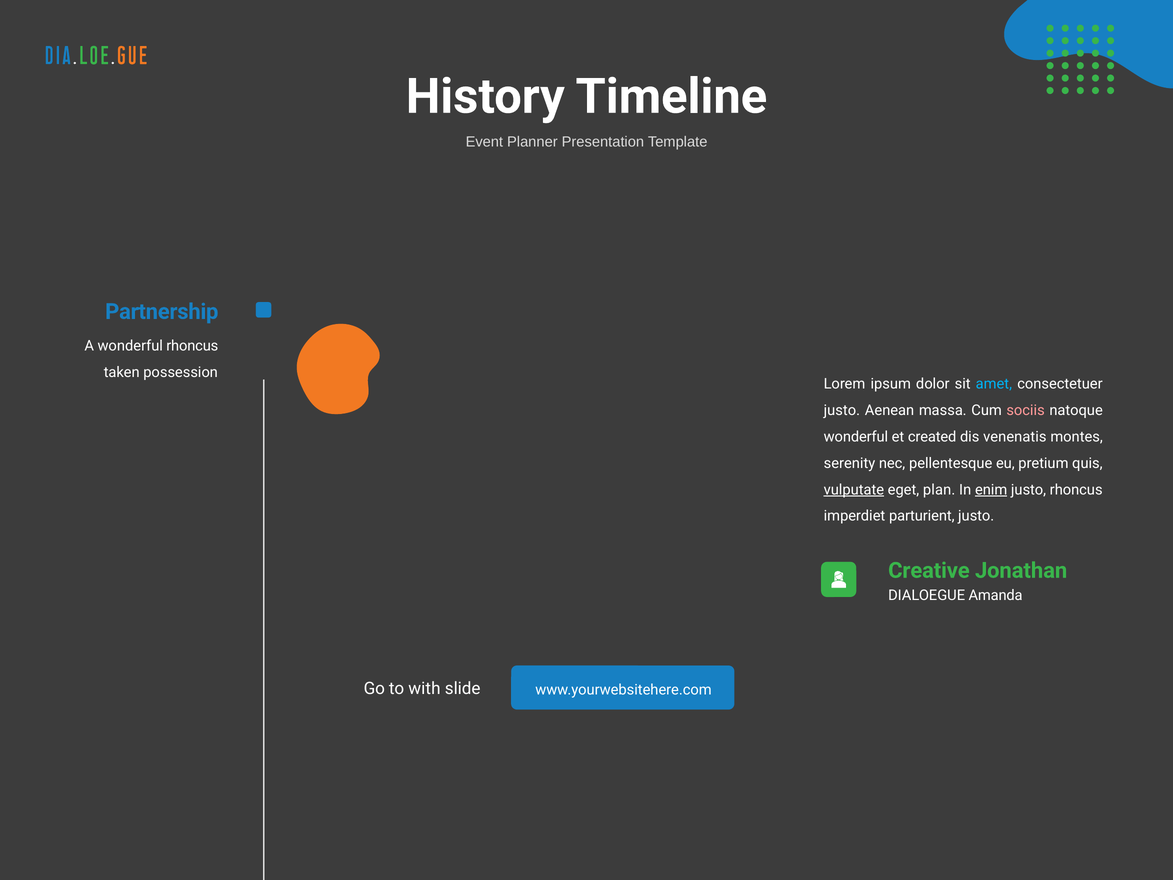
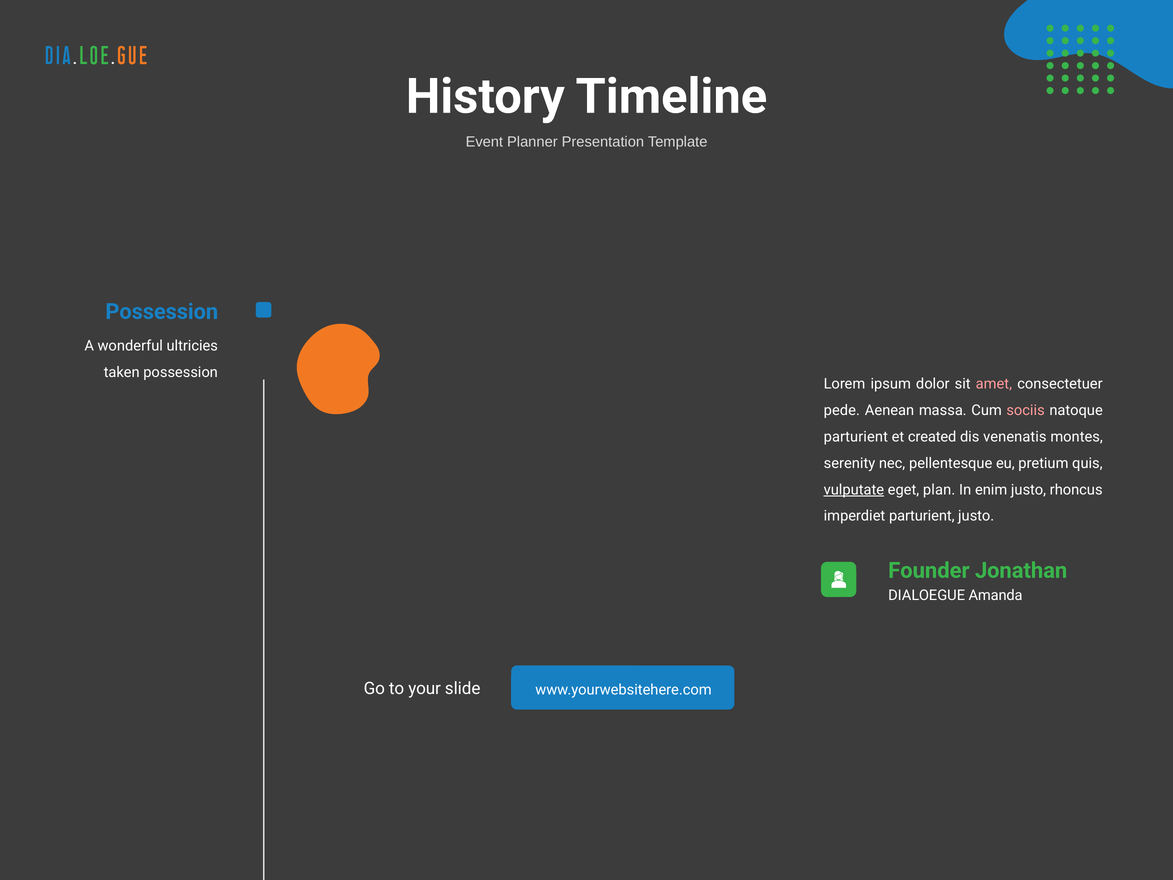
Partnership at (162, 312): Partnership -> Possession
wonderful rhoncus: rhoncus -> ultricies
amet colour: light blue -> pink
justo at (842, 410): justo -> pede
wonderful at (856, 437): wonderful -> parturient
enim underline: present -> none
Creative: Creative -> Founder
with: with -> your
